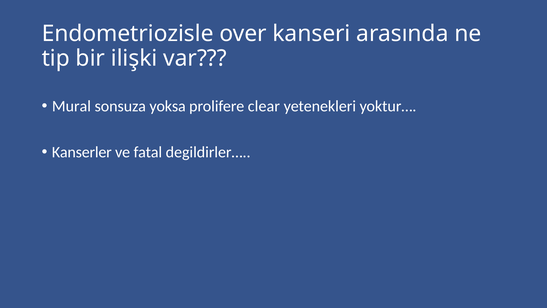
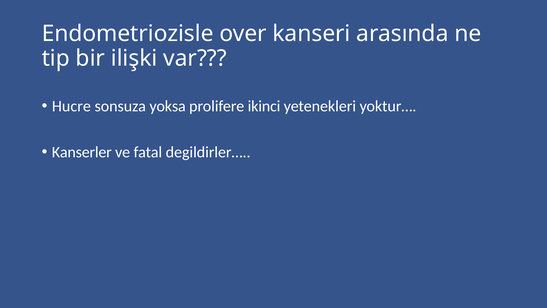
Mural: Mural -> Hucre
clear: clear -> ikinci
